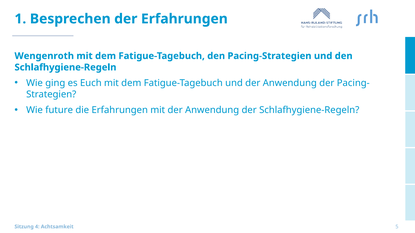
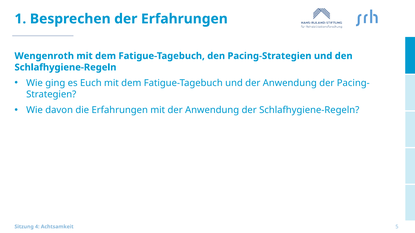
future: future -> davon
